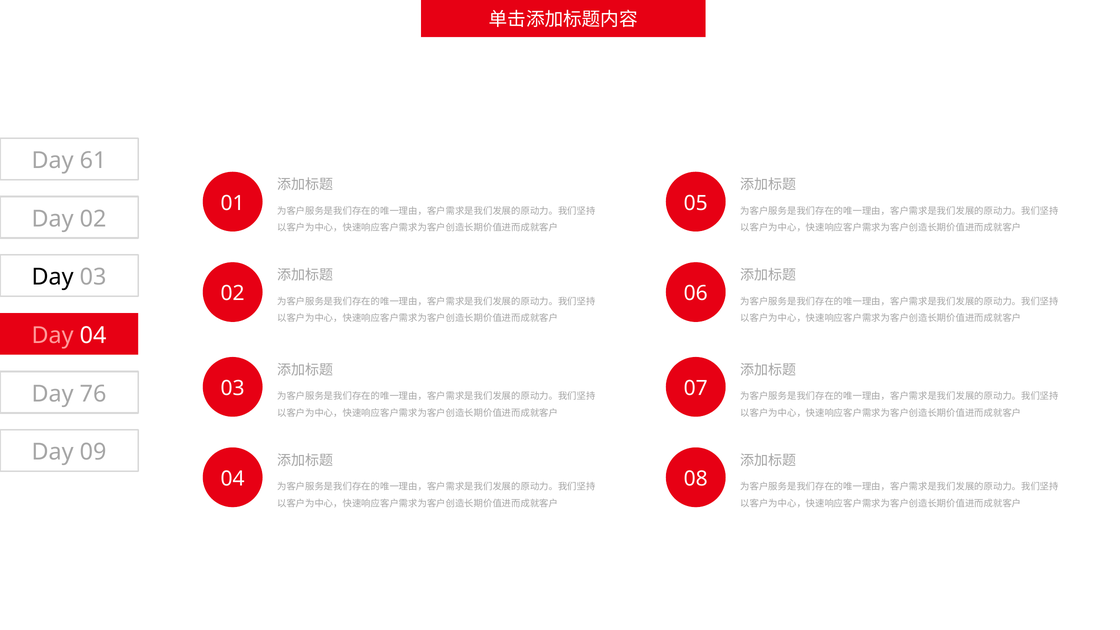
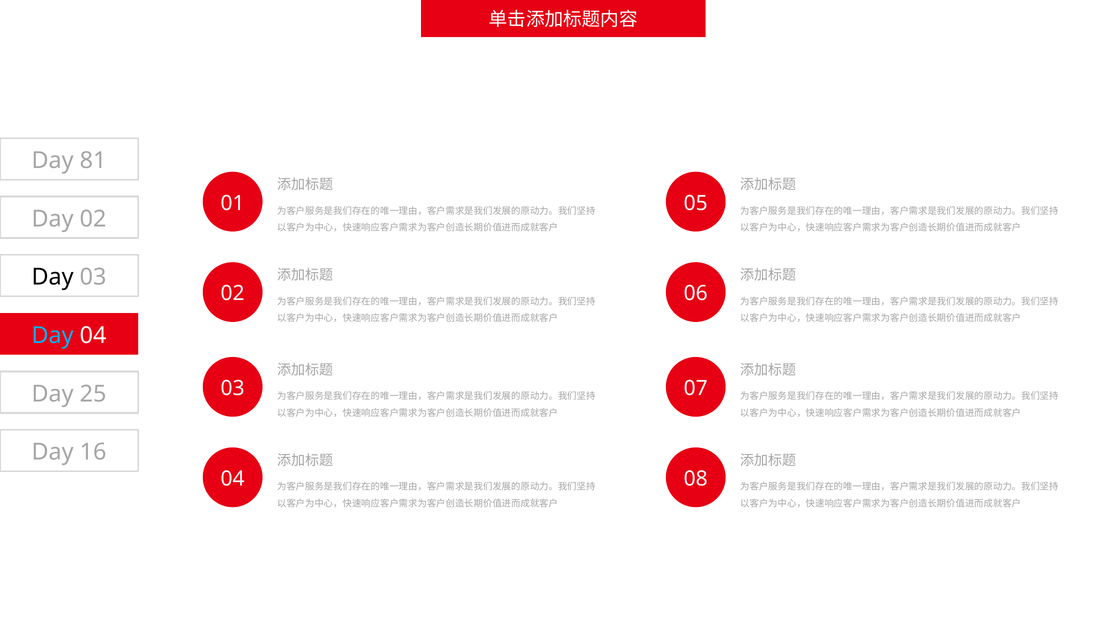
61: 61 -> 81
Day at (53, 336) colour: pink -> light blue
76: 76 -> 25
09: 09 -> 16
